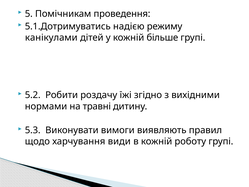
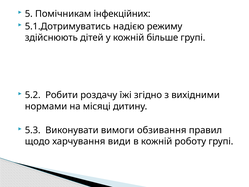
проведення: проведення -> інфекційних
канікулами: канікулами -> здійснюють
травні: травні -> місяці
виявляють: виявляють -> обзивання
